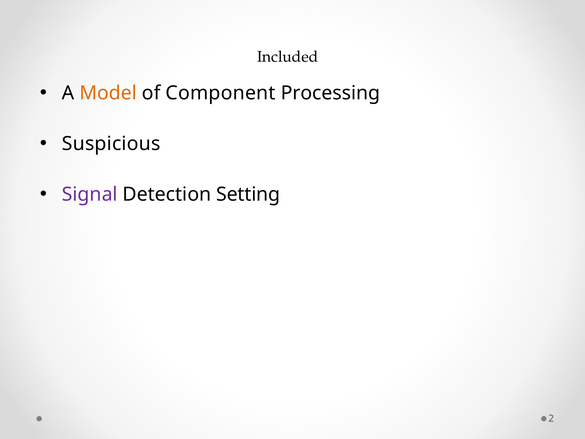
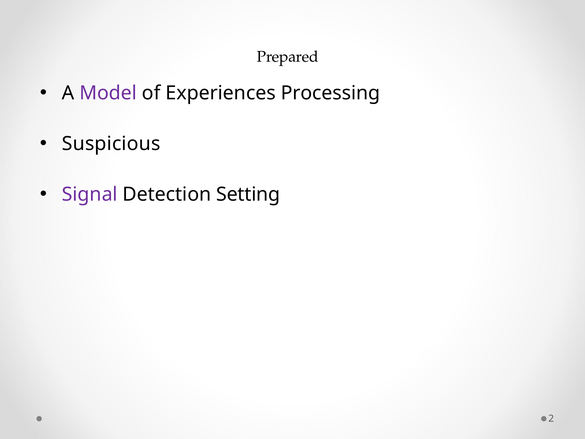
Included: Included -> Prepared
Model colour: orange -> purple
Component: Component -> Experiences
